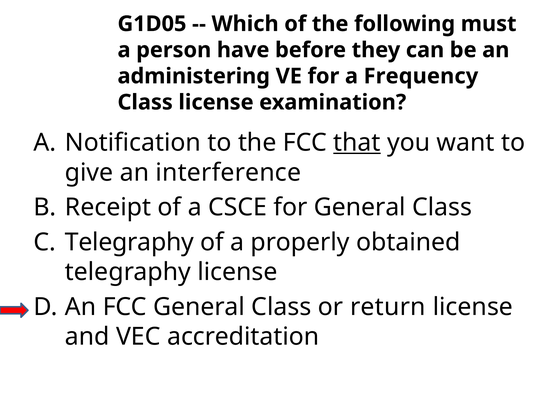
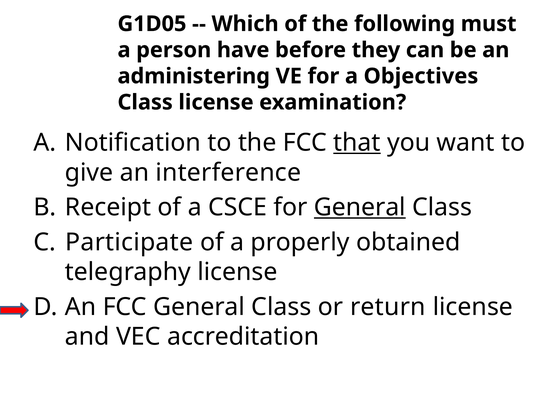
Frequency: Frequency -> Objectives
General at (360, 207) underline: none -> present
C Telegraphy: Telegraphy -> Participate
